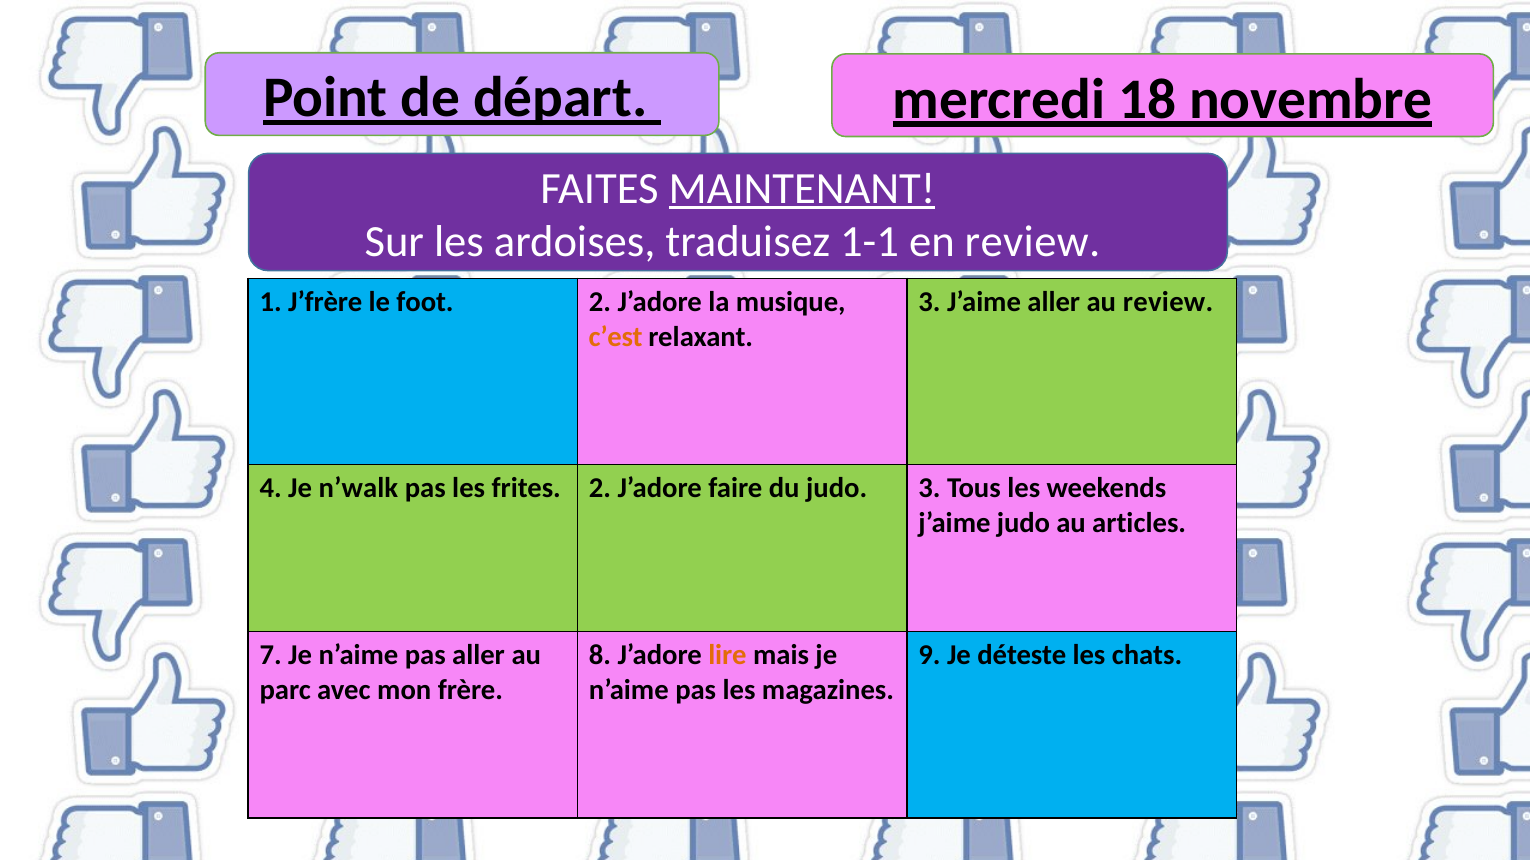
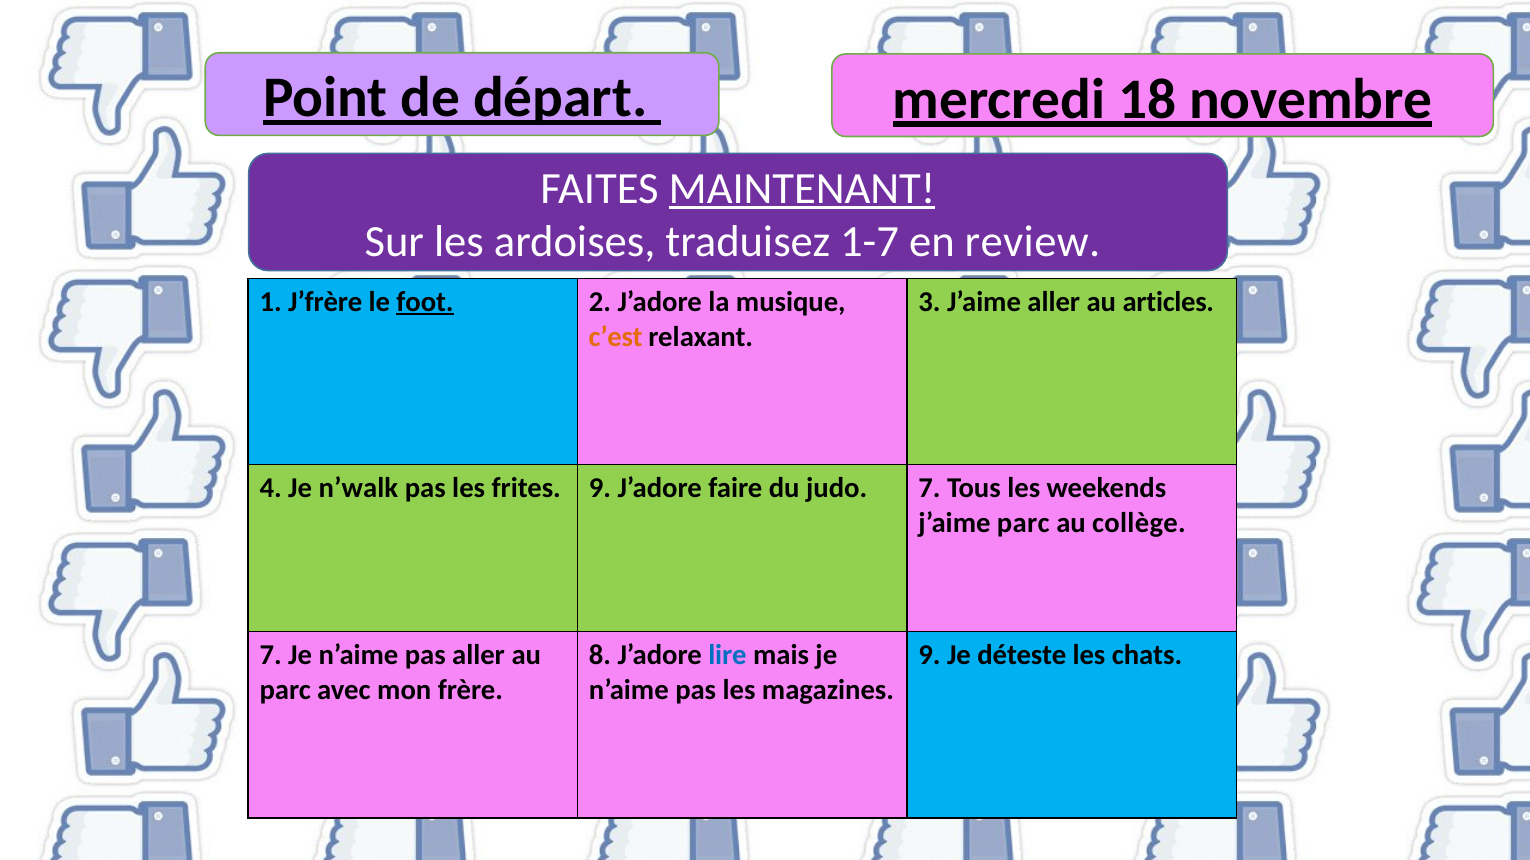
1-1: 1-1 -> 1-7
foot underline: none -> present
au review: review -> articles
frites 2: 2 -> 9
judo 3: 3 -> 7
j’aime judo: judo -> parc
articles: articles -> collège
lire colour: orange -> blue
